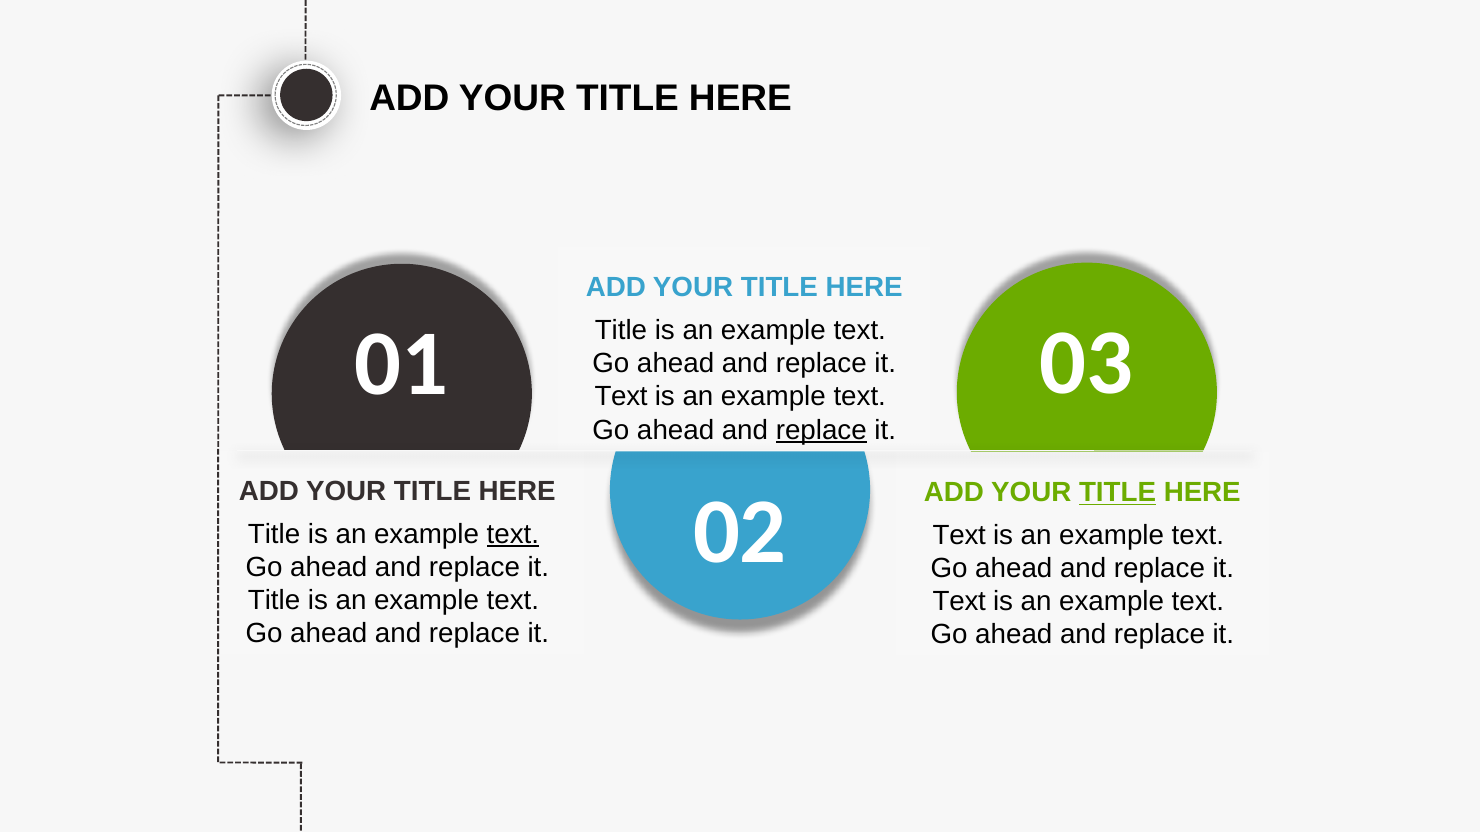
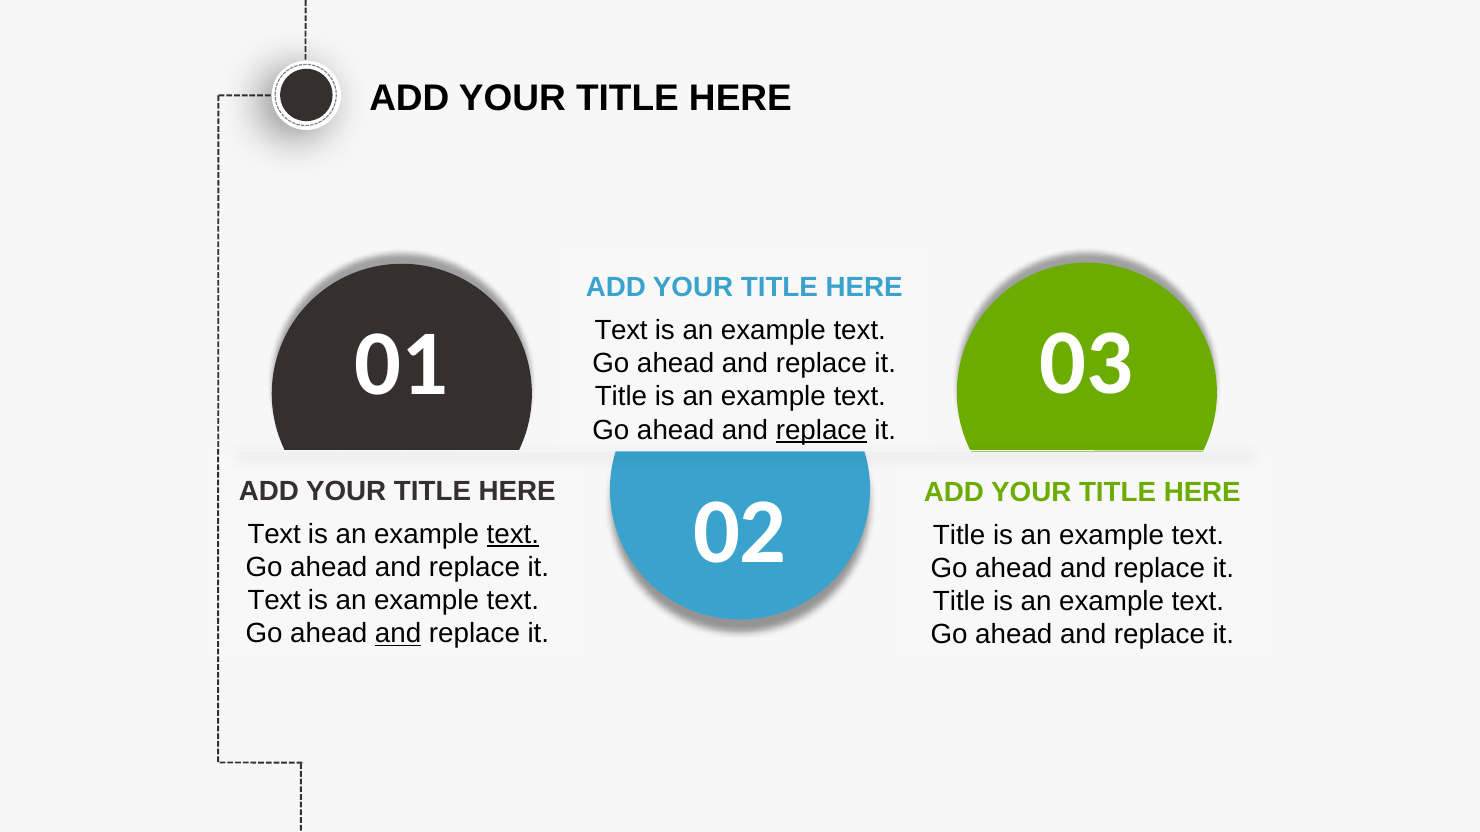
Title at (621, 330): Title -> Text
Text at (621, 397): Text -> Title
TITLE at (1118, 493) underline: present -> none
Title at (274, 534): Title -> Text
Text at (959, 535): Text -> Title
Title at (274, 601): Title -> Text
Text at (959, 602): Text -> Title
and at (398, 634) underline: none -> present
